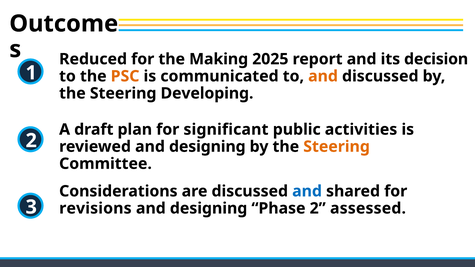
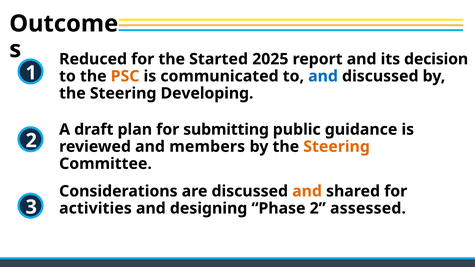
Making: Making -> Started
and at (323, 76) colour: orange -> blue
significant: significant -> submitting
activities: activities -> guidance
reviewed and designing: designing -> members
and at (307, 191) colour: blue -> orange
revisions: revisions -> activities
